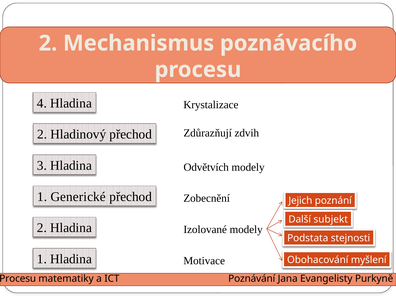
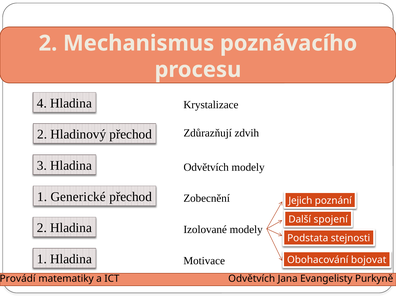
subjekt: subjekt -> spojení
myšlení: myšlení -> bojovat
Procesu at (18, 279): Procesu -> Provádí
ICT Poznávání: Poznávání -> Odvětvích
